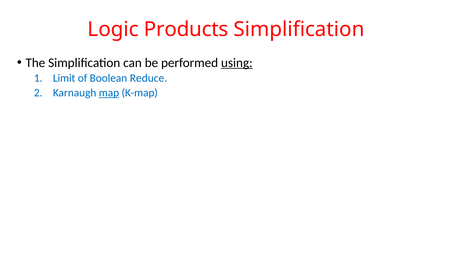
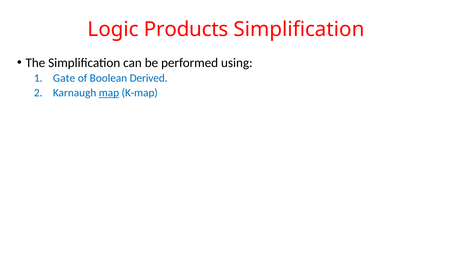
using underline: present -> none
Limit: Limit -> Gate
Reduce: Reduce -> Derived
